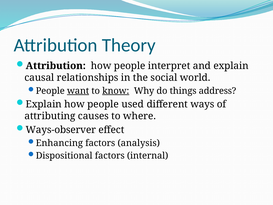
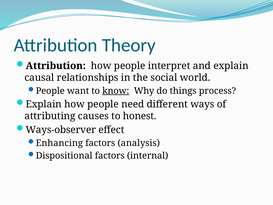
want underline: present -> none
address: address -> process
used: used -> need
where: where -> honest
